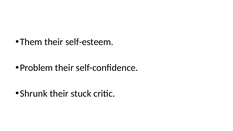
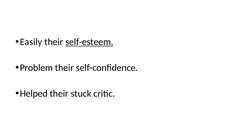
Them: Them -> Easily
self-esteem underline: none -> present
Shrunk: Shrunk -> Helped
